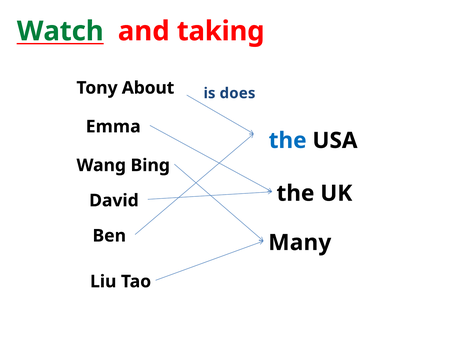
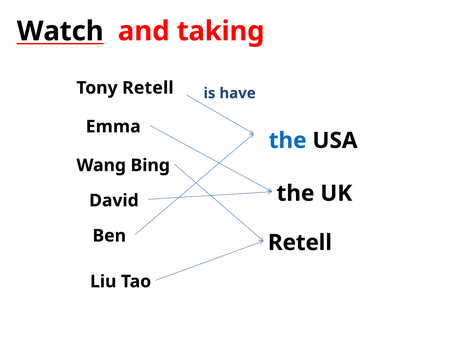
Watch colour: green -> black
Tony About: About -> Retell
does: does -> have
Many at (300, 243): Many -> Retell
